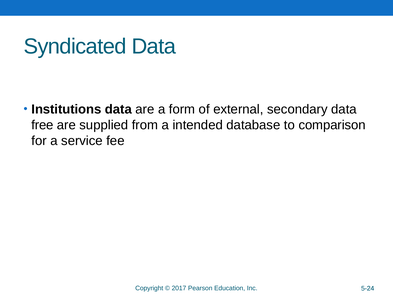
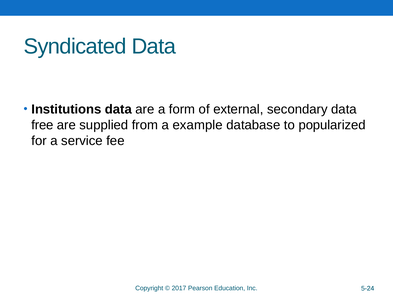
intended: intended -> example
comparison: comparison -> popularized
